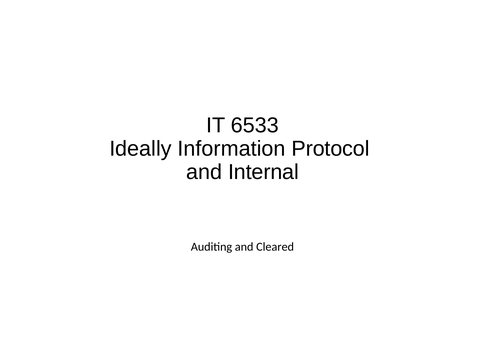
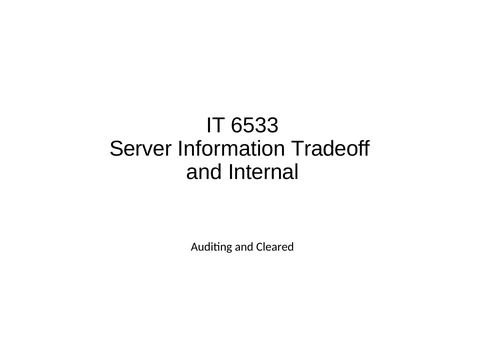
Ideally: Ideally -> Server
Protocol: Protocol -> Tradeoff
